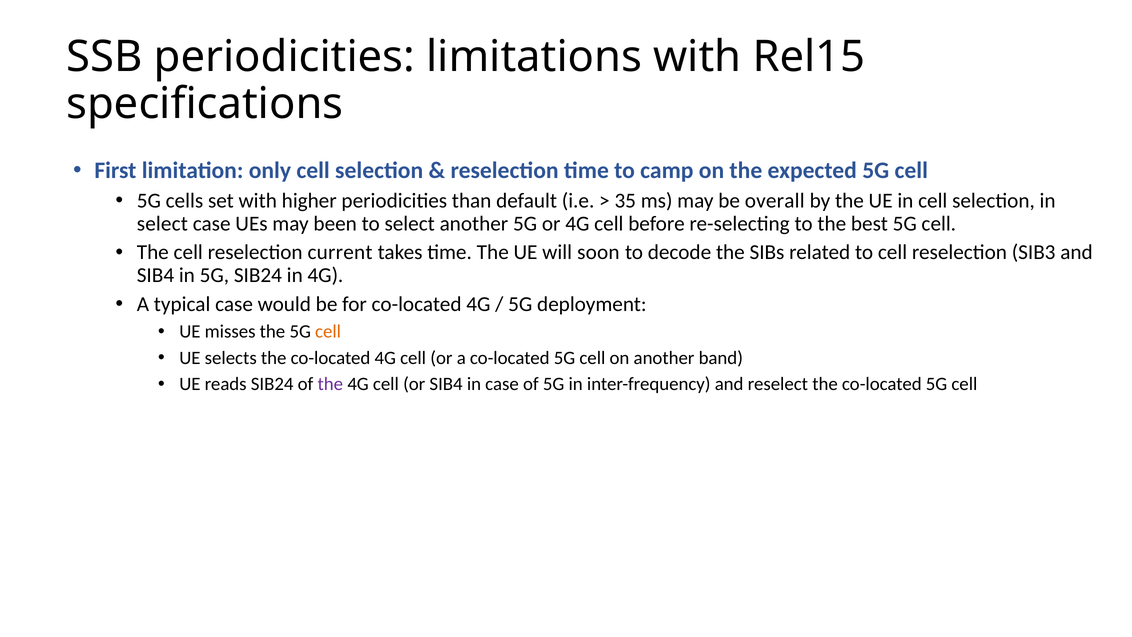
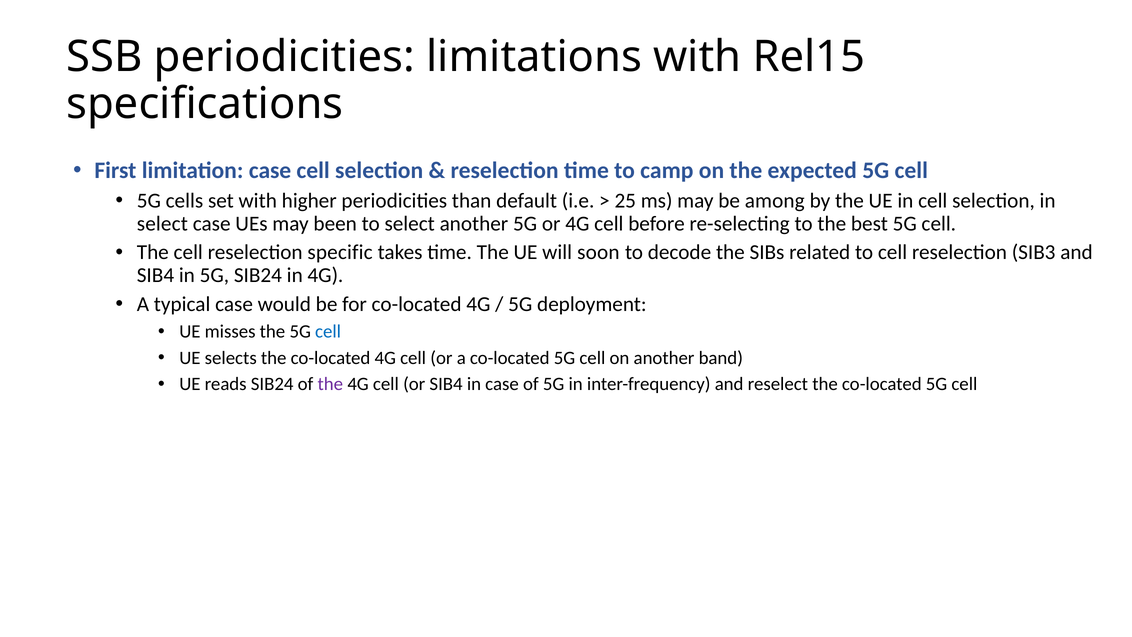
limitation only: only -> case
35: 35 -> 25
overall: overall -> among
current: current -> specific
cell at (328, 332) colour: orange -> blue
